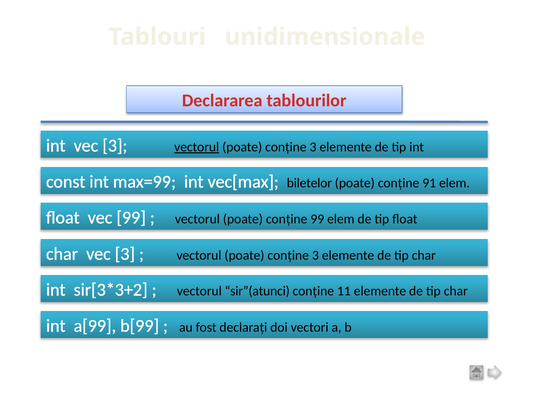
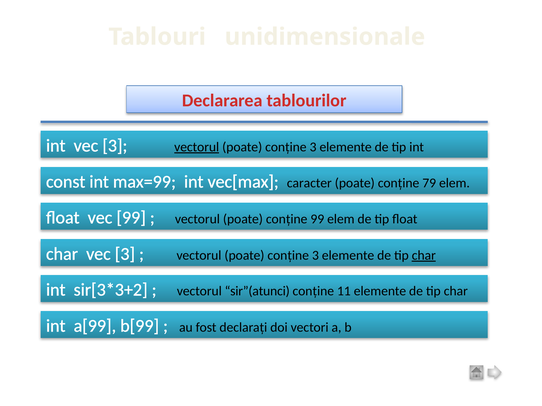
biletelor: biletelor -> caracter
91: 91 -> 79
char at (424, 256) underline: none -> present
